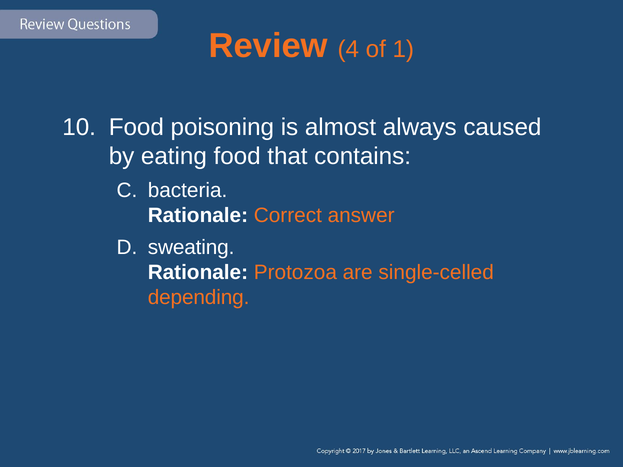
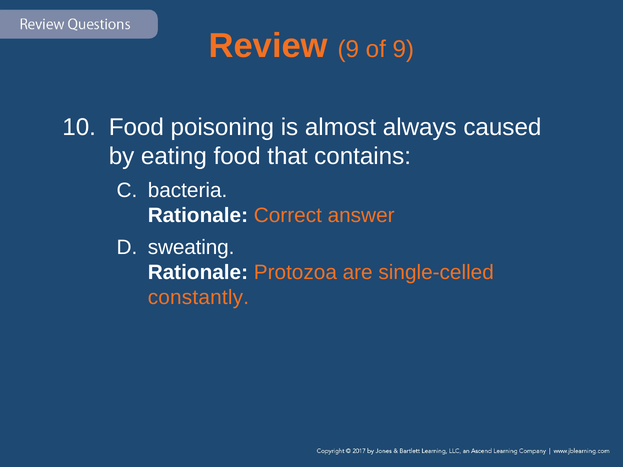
Review 4: 4 -> 9
of 1: 1 -> 9
depending: depending -> constantly
